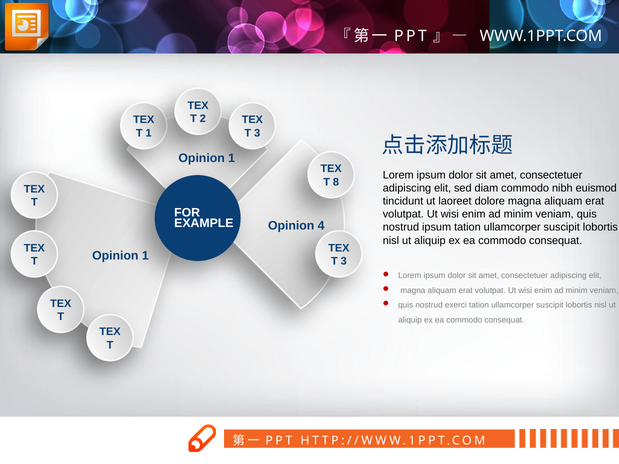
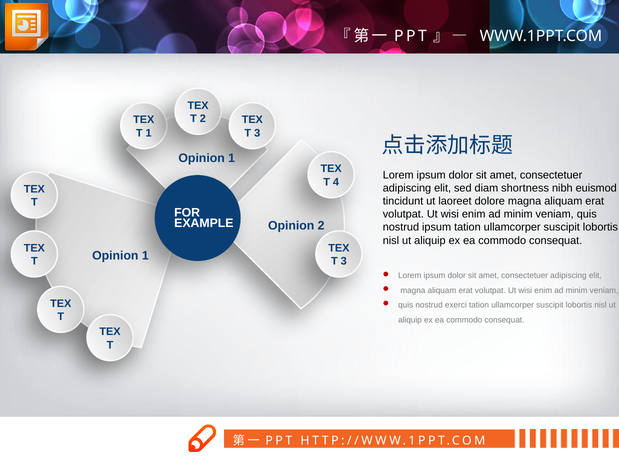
8: 8 -> 4
diam commodo: commodo -> shortness
Opinion 4: 4 -> 2
